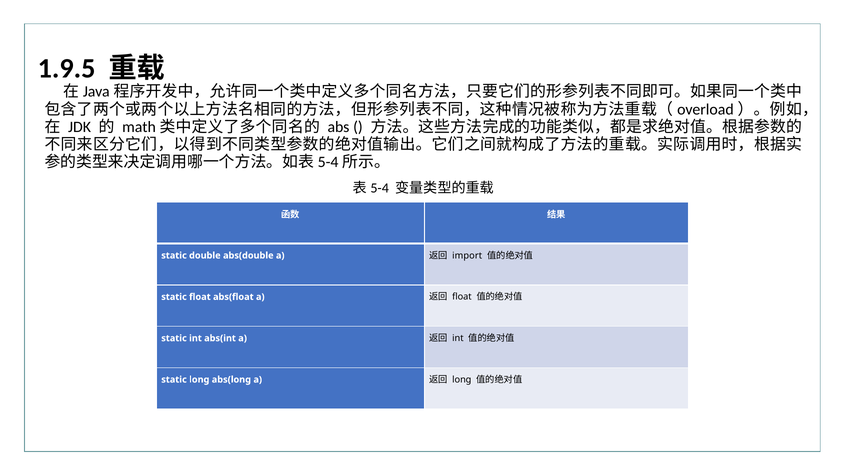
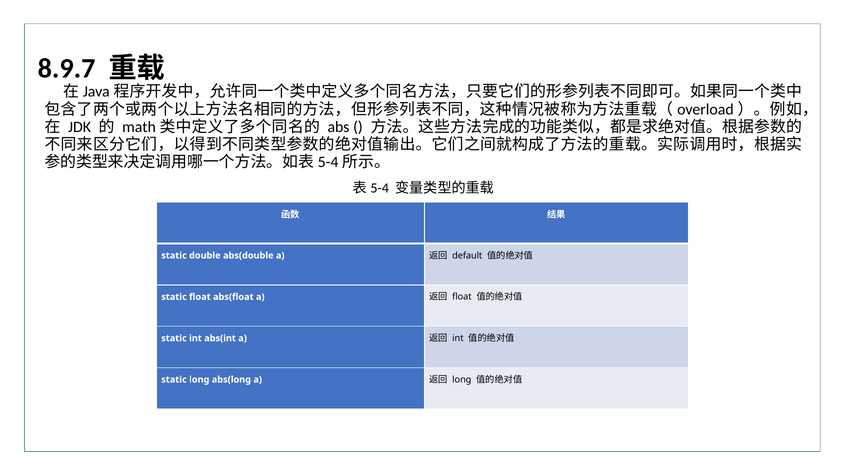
1.9.5: 1.9.5 -> 8.9.7
import: import -> default
